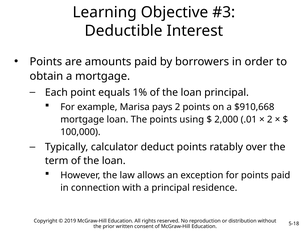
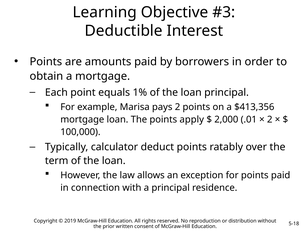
$910,668: $910,668 -> $413,356
using: using -> apply
